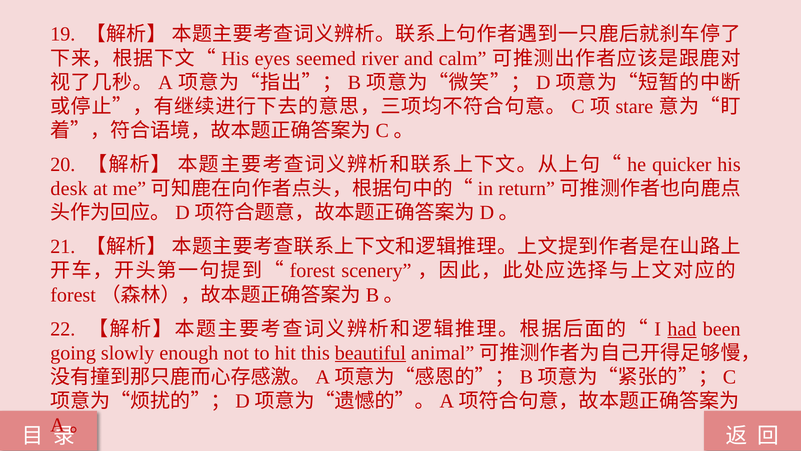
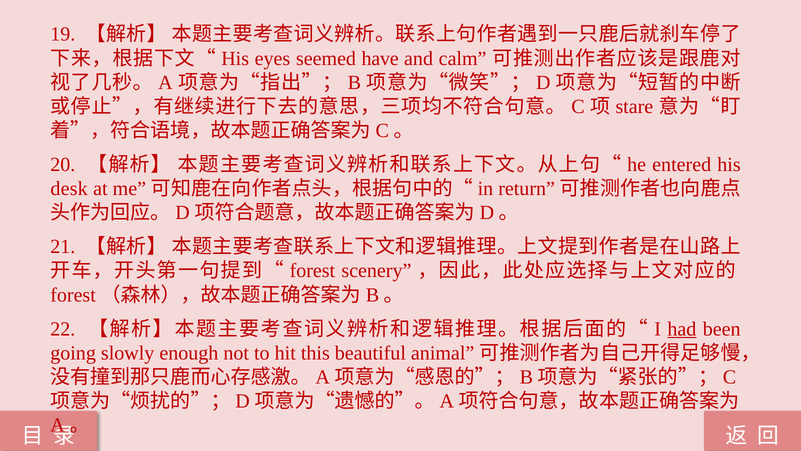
river: river -> have
quicker: quicker -> entered
beautiful underline: present -> none
